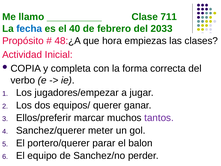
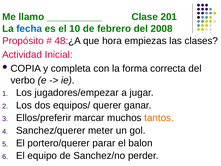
711: 711 -> 201
40: 40 -> 10
2033: 2033 -> 2008
tantos colour: purple -> orange
